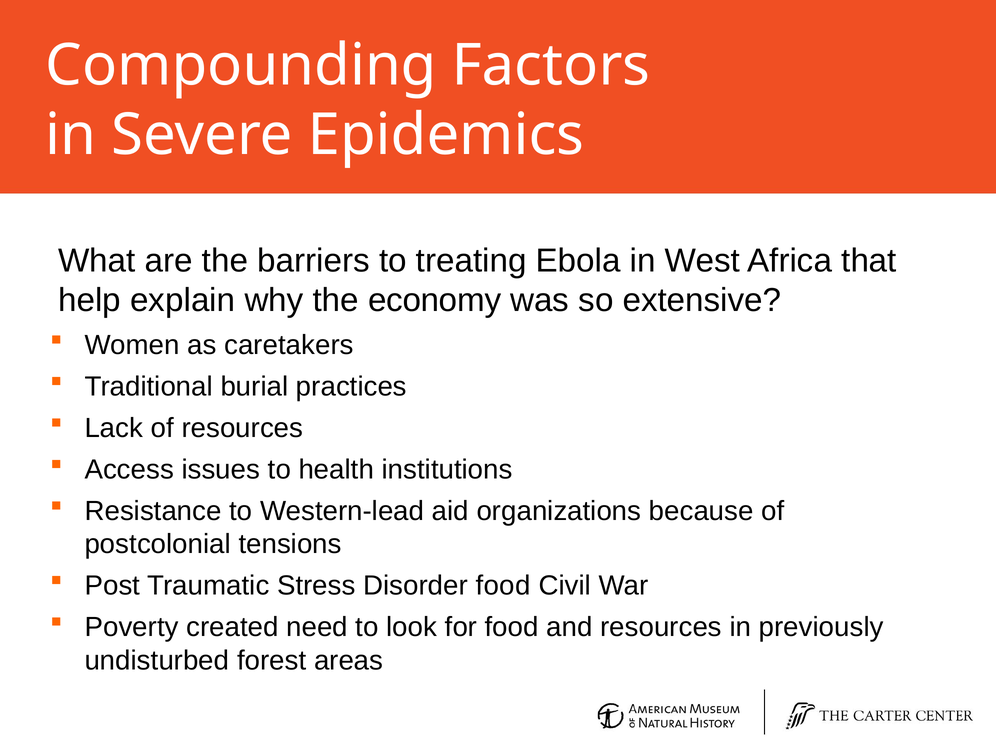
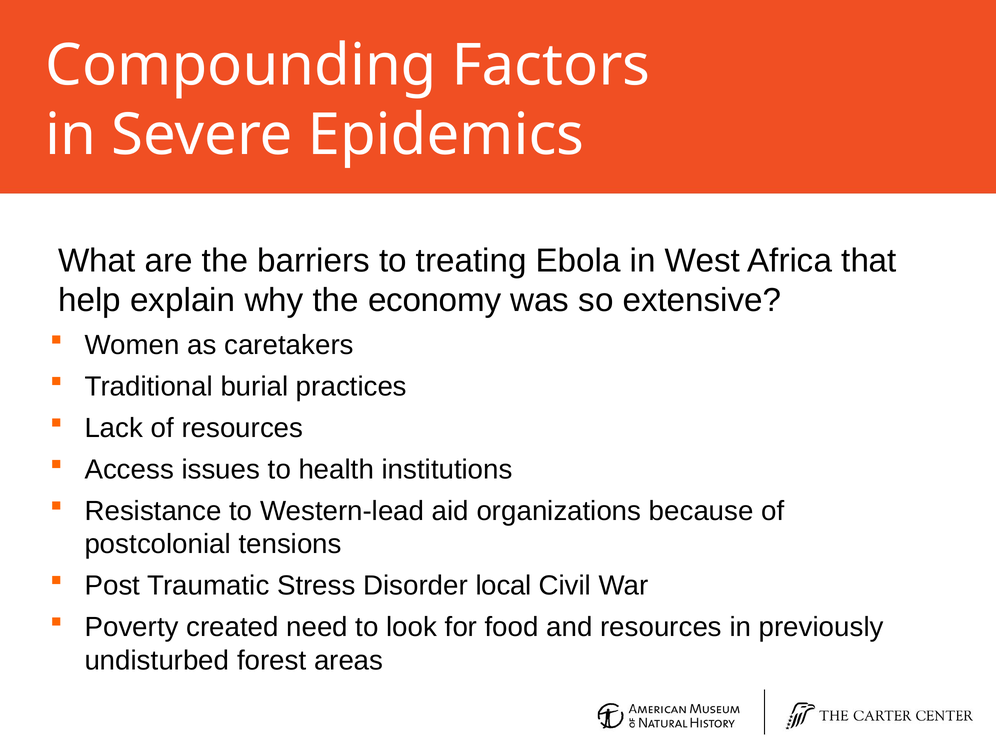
Disorder food: food -> local
